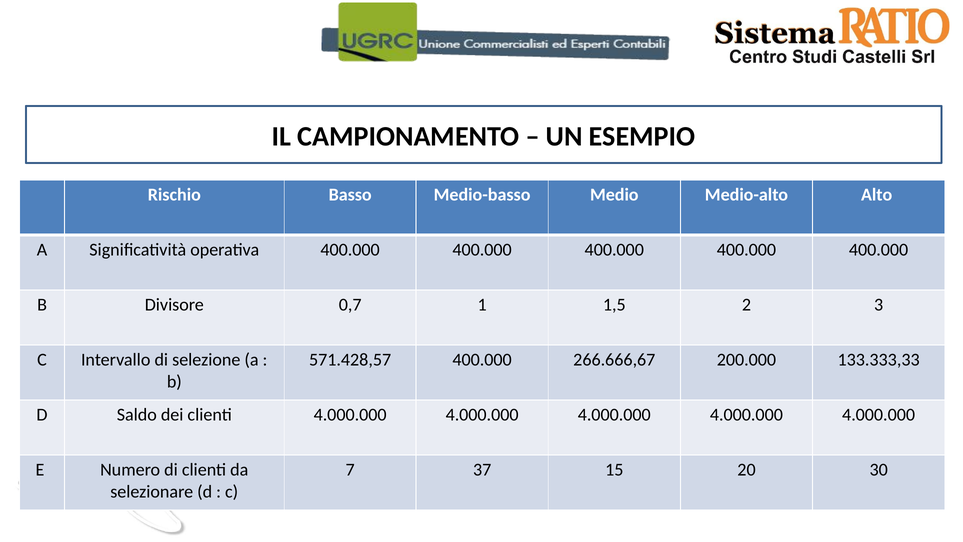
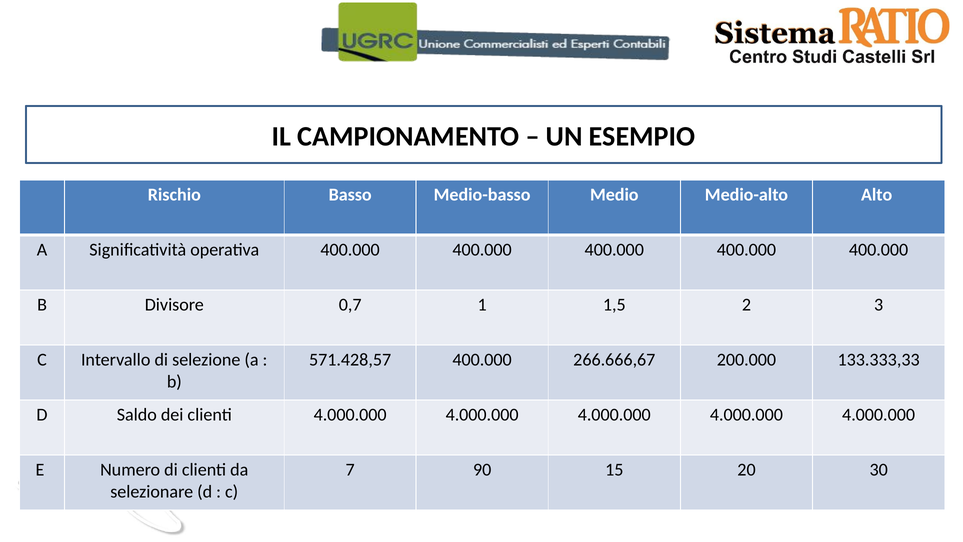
37: 37 -> 90
